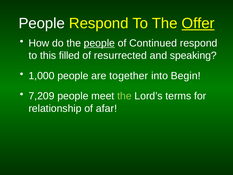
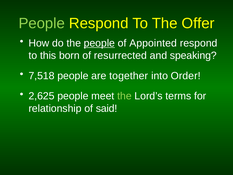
People at (42, 23) colour: white -> light green
Offer underline: present -> none
Continued: Continued -> Appointed
filled: filled -> born
1,000: 1,000 -> 7,518
Begin: Begin -> Order
7,209: 7,209 -> 2,625
afar: afar -> said
